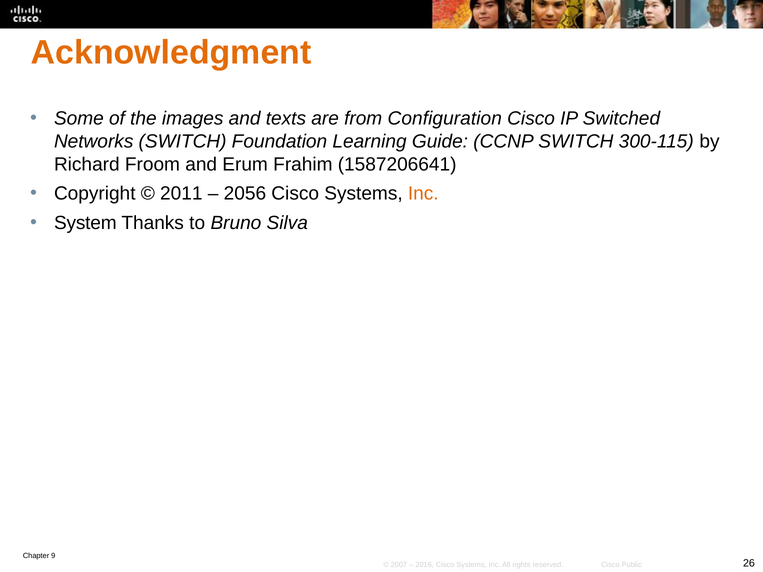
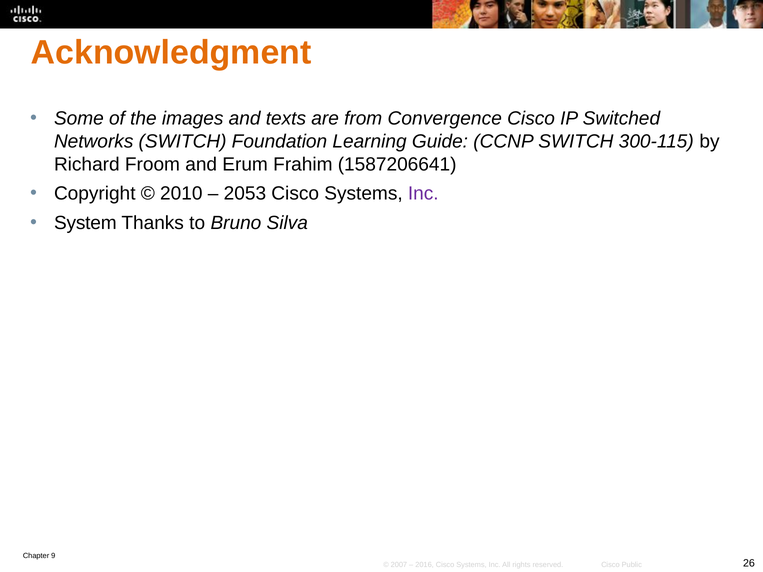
Configuration: Configuration -> Convergence
2011: 2011 -> 2010
2056: 2056 -> 2053
Inc at (423, 194) colour: orange -> purple
